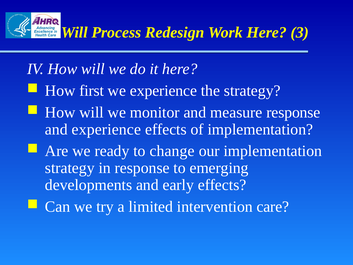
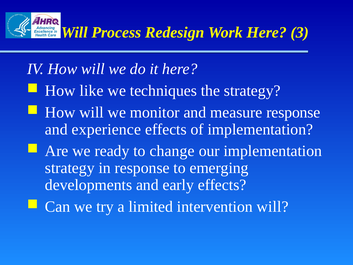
first: first -> like
we experience: experience -> techniques
intervention care: care -> will
